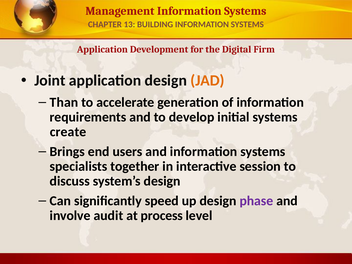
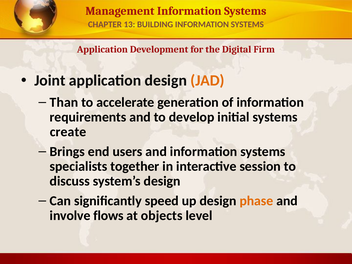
phase colour: purple -> orange
audit: audit -> flows
process: process -> objects
